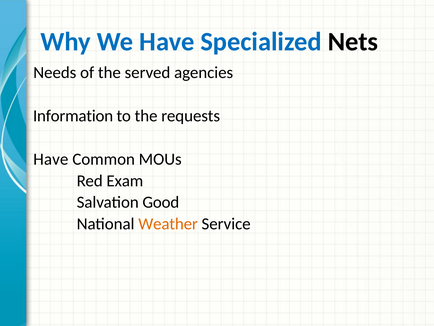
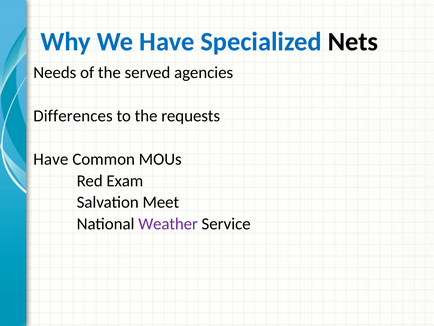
Information: Information -> Differences
Good: Good -> Meet
Weather colour: orange -> purple
